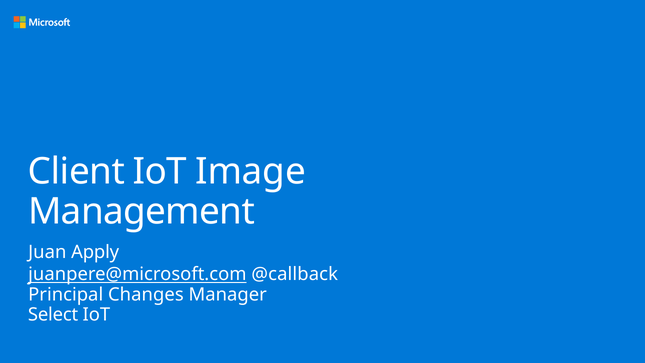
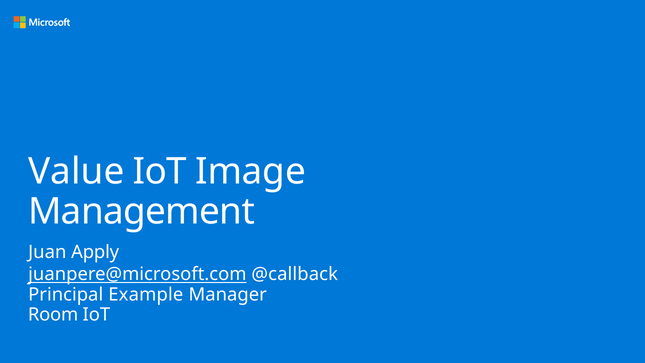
Client: Client -> Value
Changes: Changes -> Example
Select: Select -> Room
